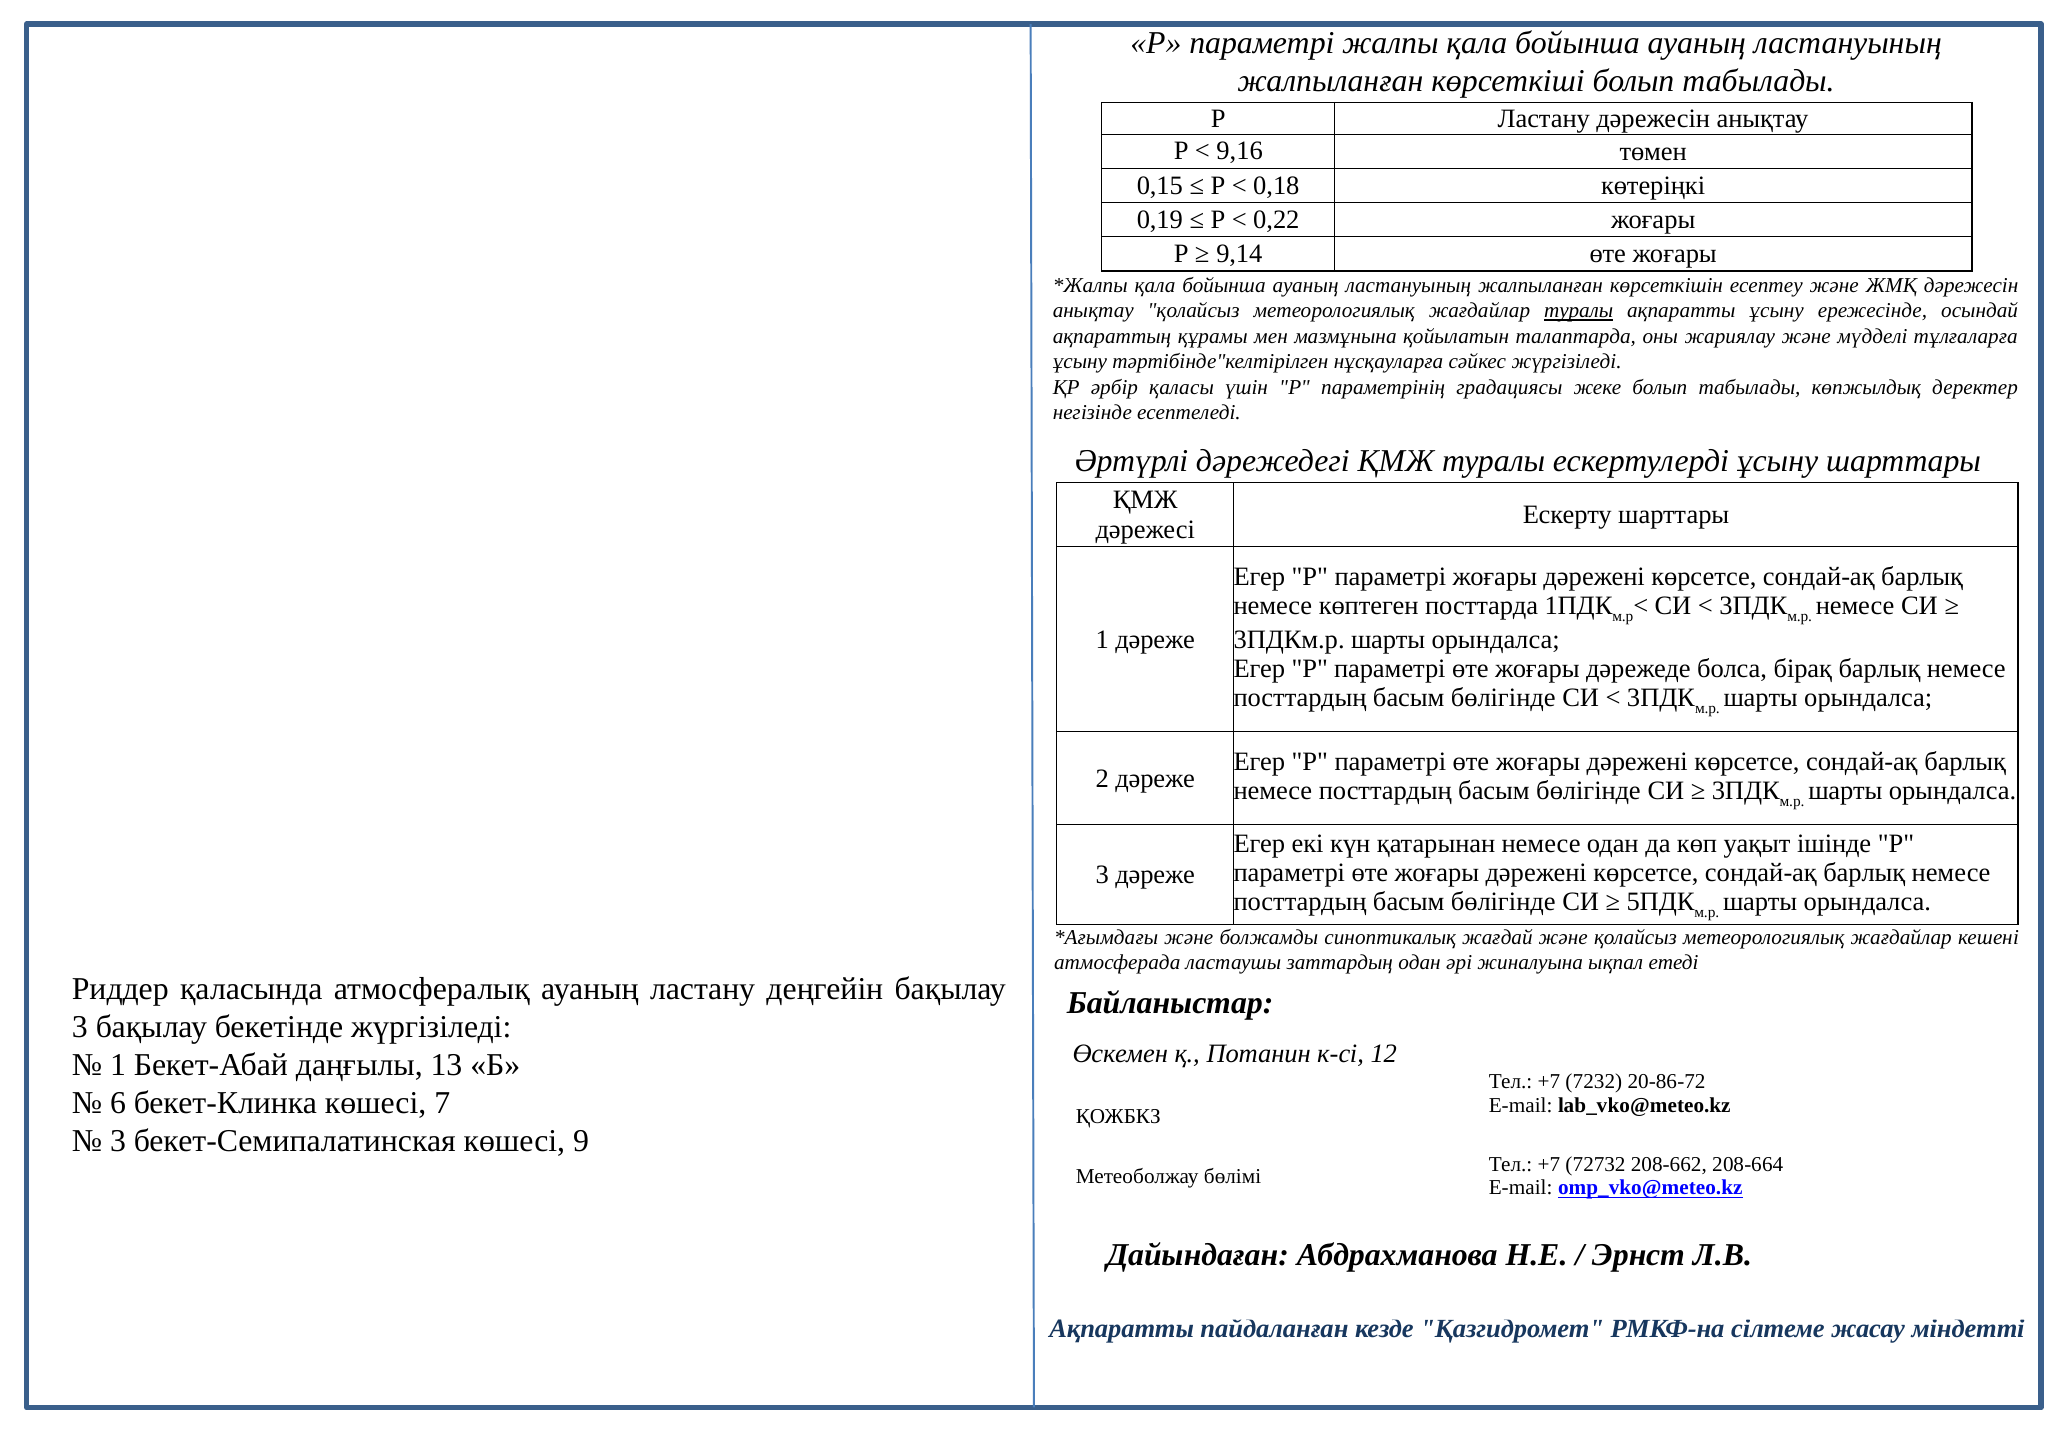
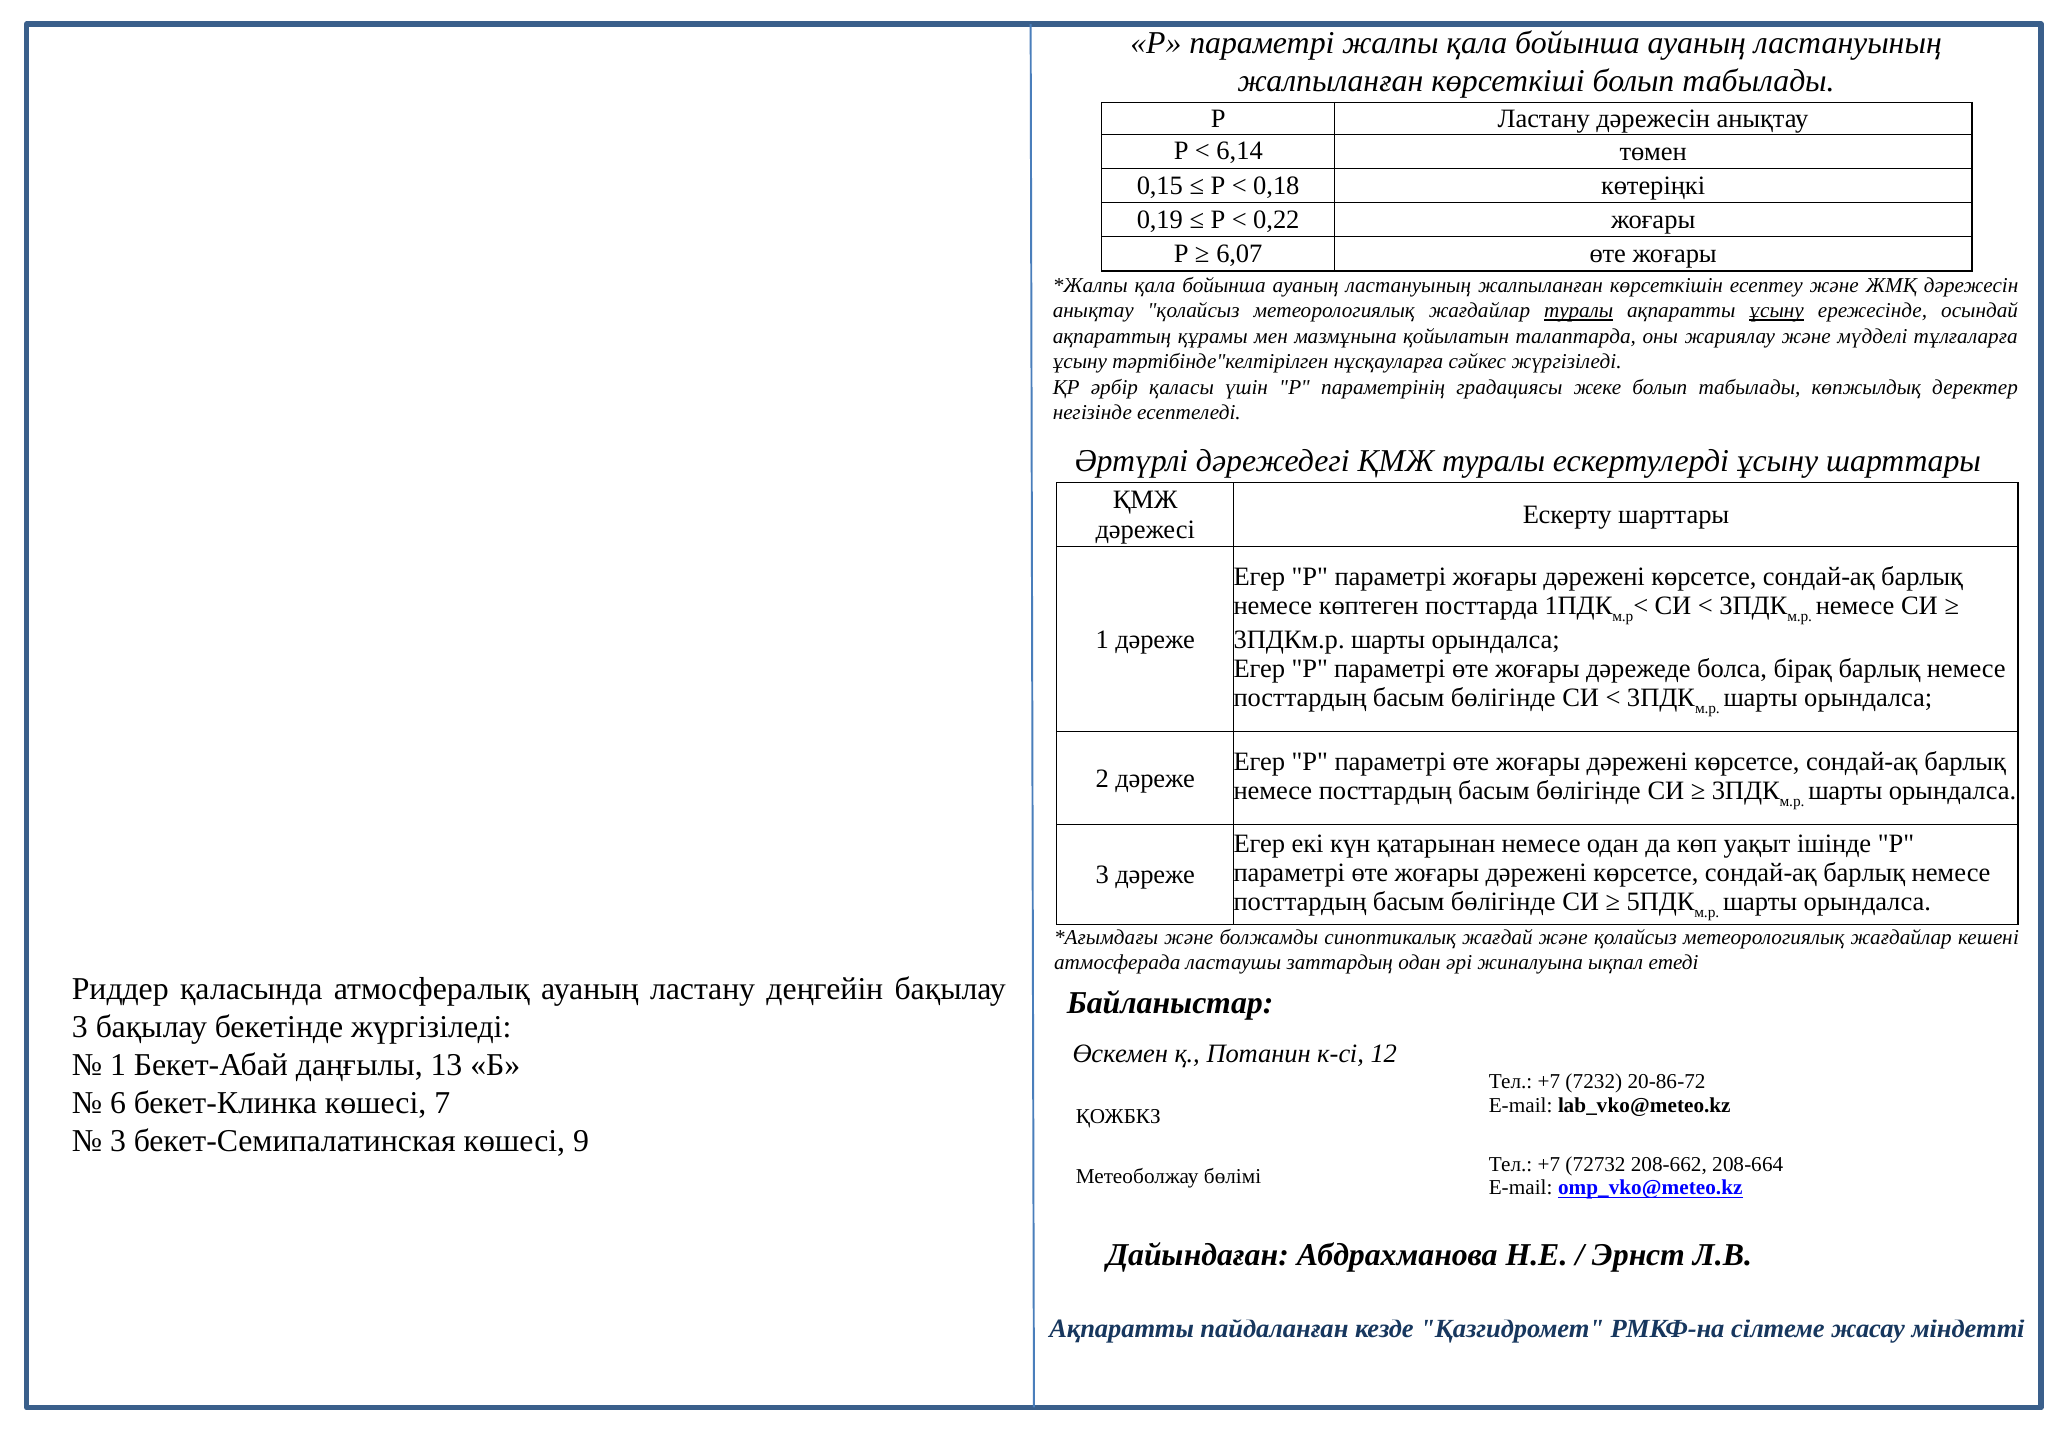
9,16: 9,16 -> 6,14
9,14: 9,14 -> 6,07
ұсыну at (1777, 311) underline: none -> present
